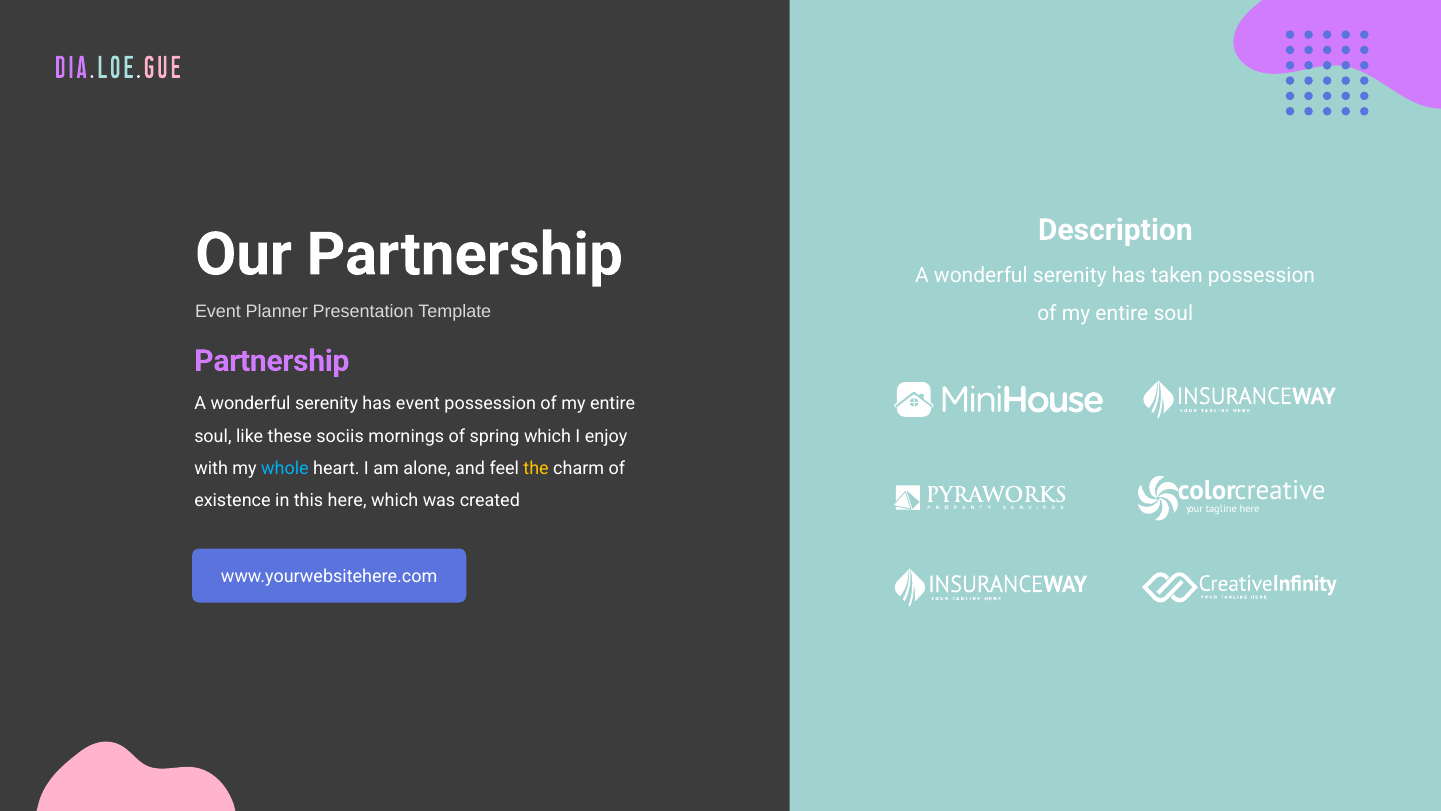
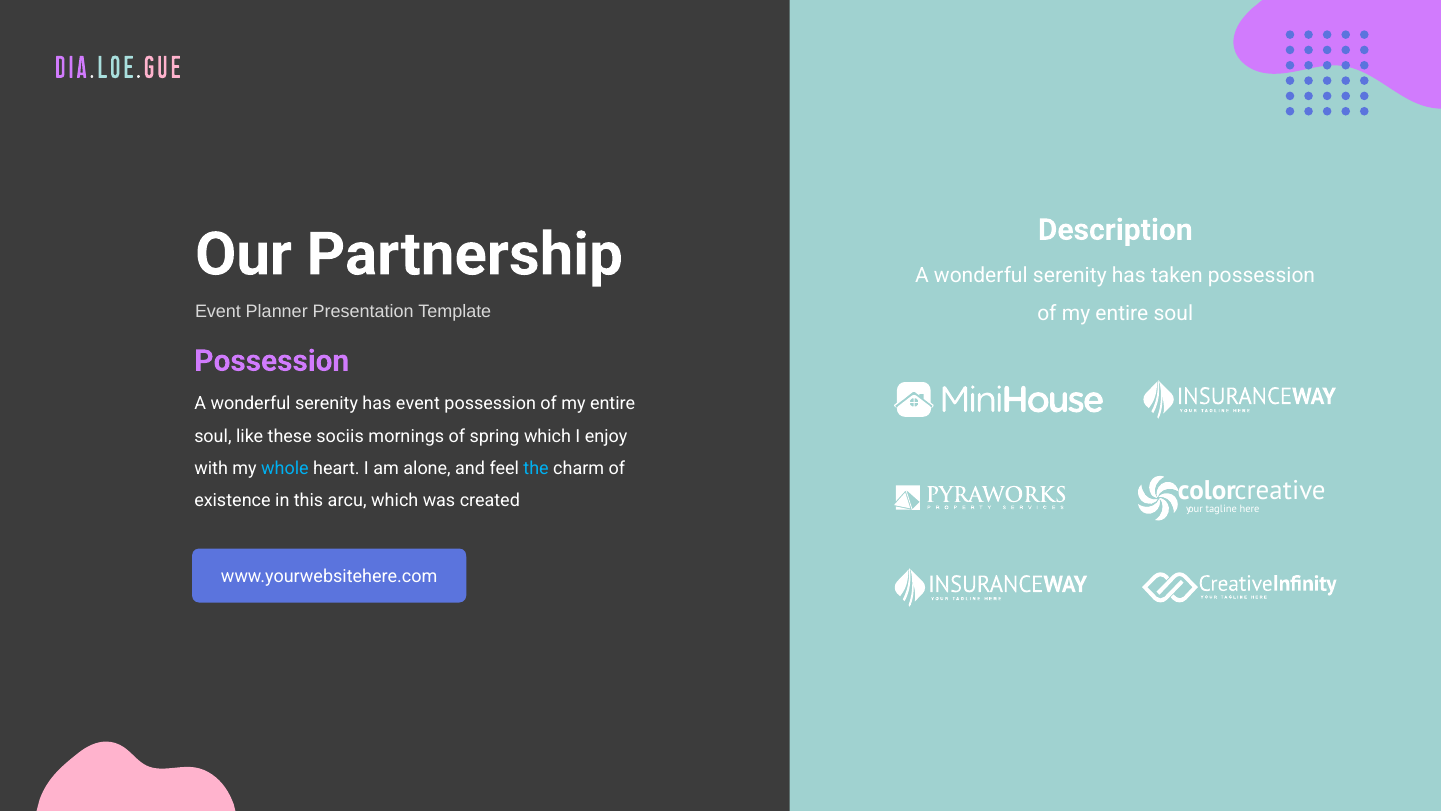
Partnership at (272, 361): Partnership -> Possession
the colour: yellow -> light blue
this here: here -> arcu
